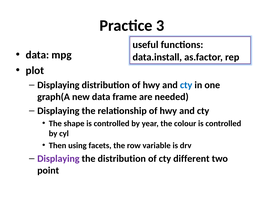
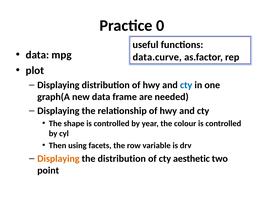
3: 3 -> 0
data.install: data.install -> data.curve
Displaying at (58, 159) colour: purple -> orange
different: different -> aesthetic
